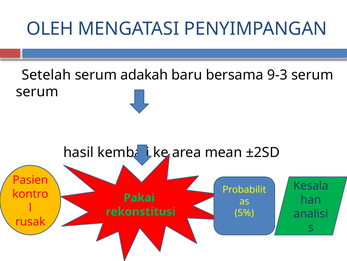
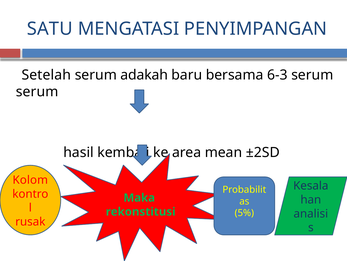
OLEH: OLEH -> SATU
9-3: 9-3 -> 6-3
Pasien: Pasien -> Kolom
Pakai: Pakai -> Maka
